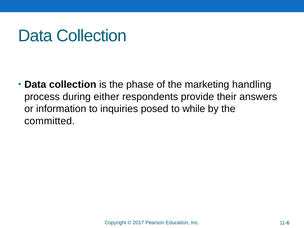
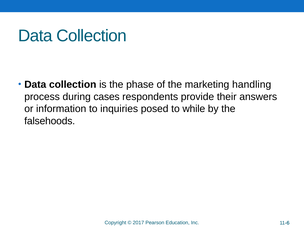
either: either -> cases
committed: committed -> falsehoods
